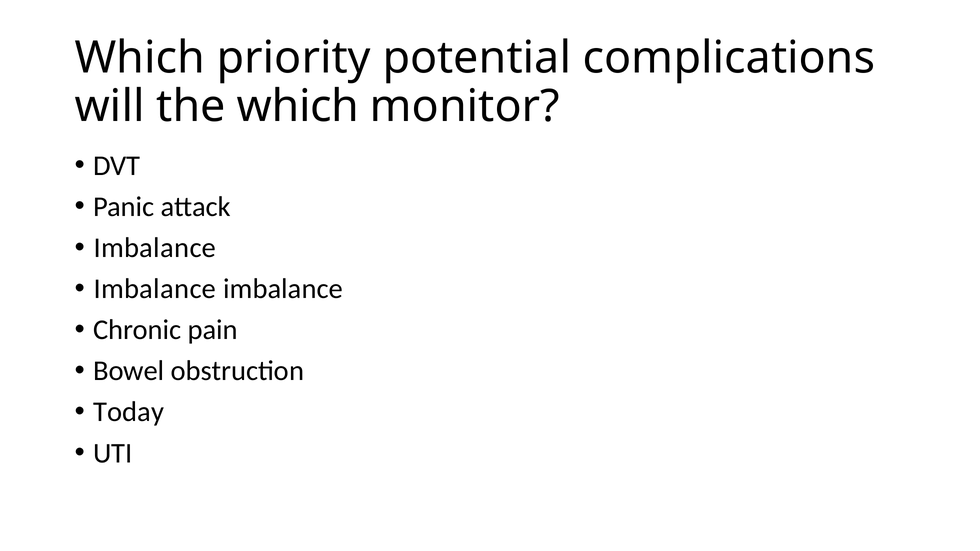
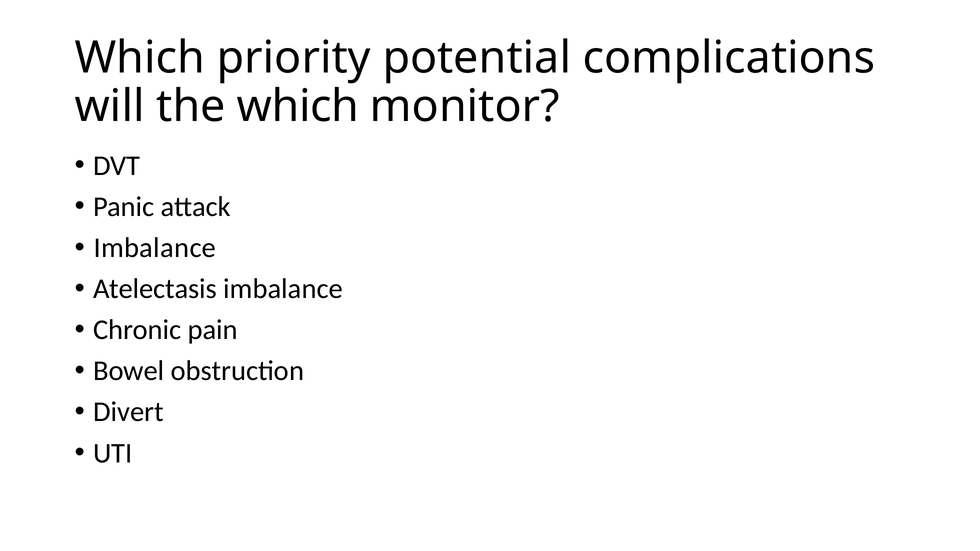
Imbalance at (155, 289): Imbalance -> Atelectasis
Today: Today -> Divert
